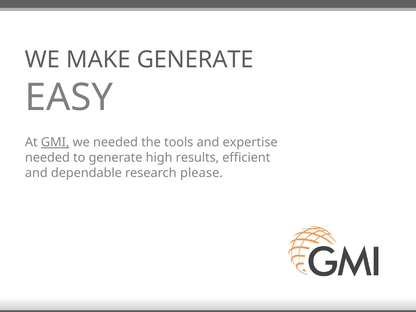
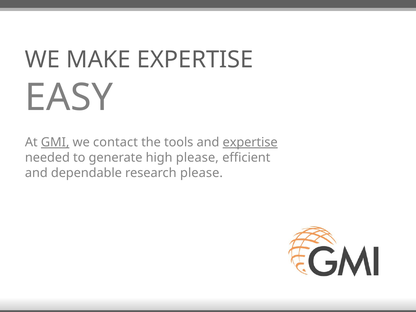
MAKE GENERATE: GENERATE -> EXPERTISE
we needed: needed -> contact
expertise at (250, 142) underline: none -> present
high results: results -> please
